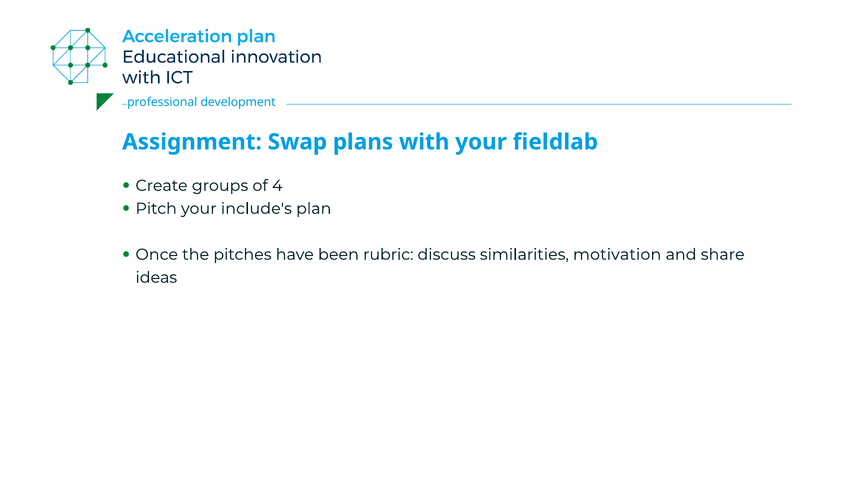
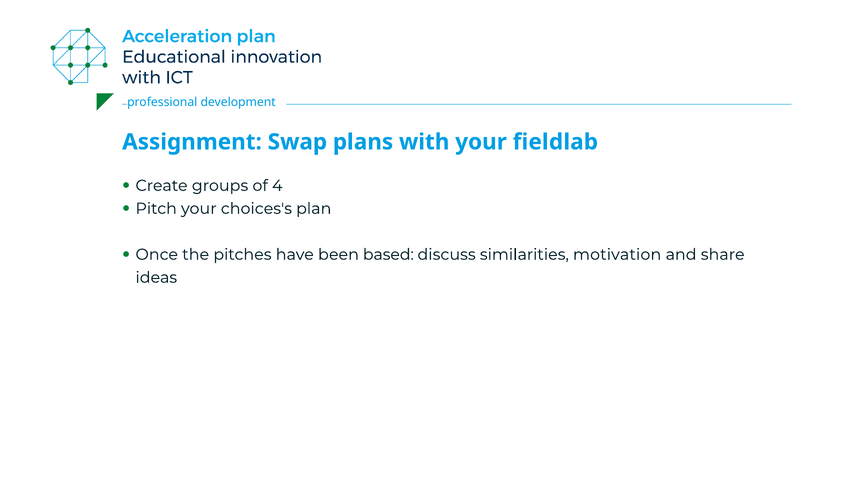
include's: include's -> choices's
rubric: rubric -> based
